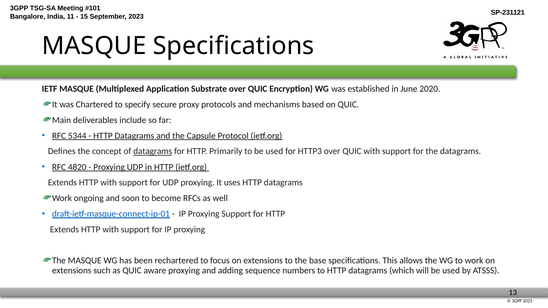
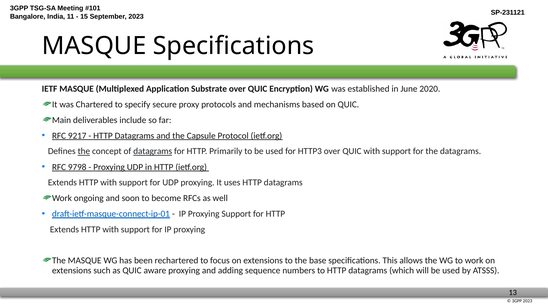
5344: 5344 -> 9217
the at (84, 151) underline: none -> present
4820: 4820 -> 9798
